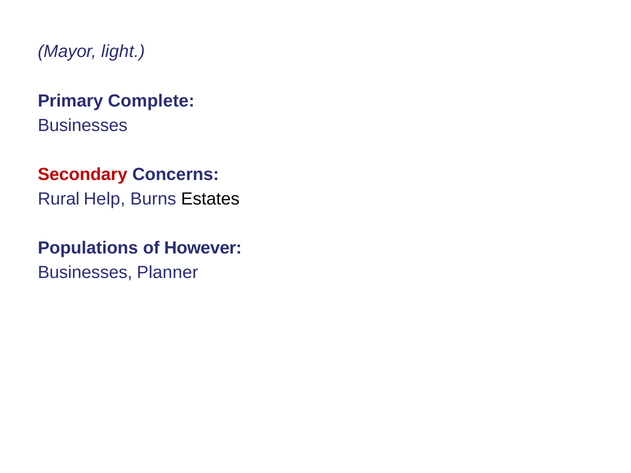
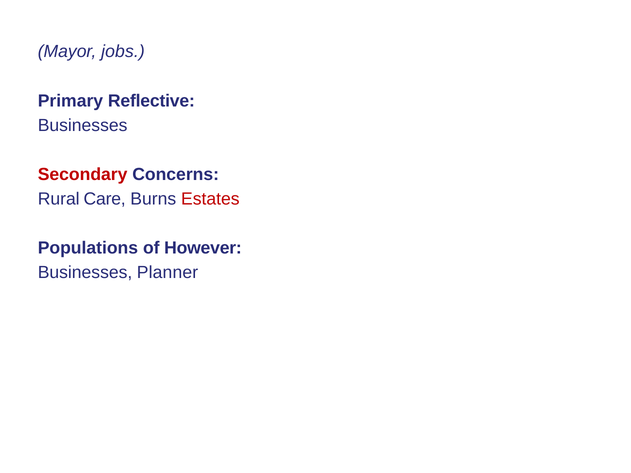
light: light -> jobs
Complete: Complete -> Reflective
Help: Help -> Care
Estates colour: black -> red
